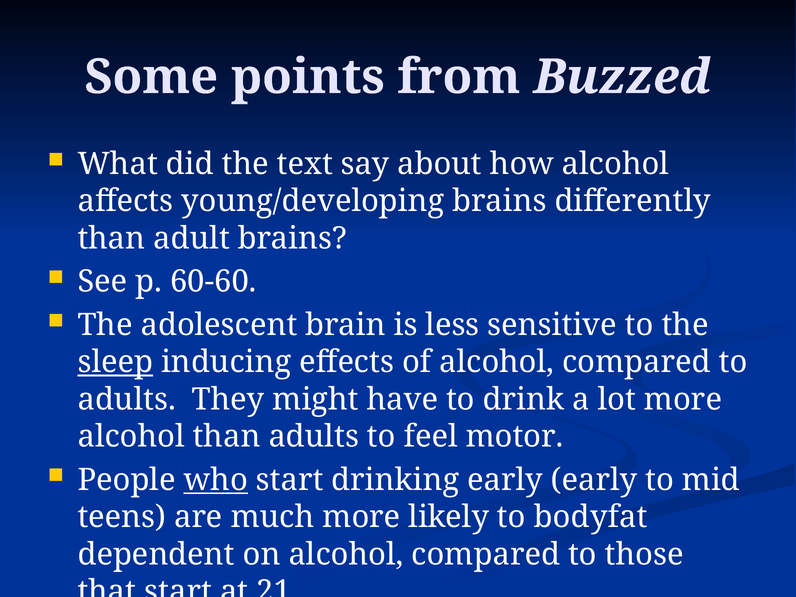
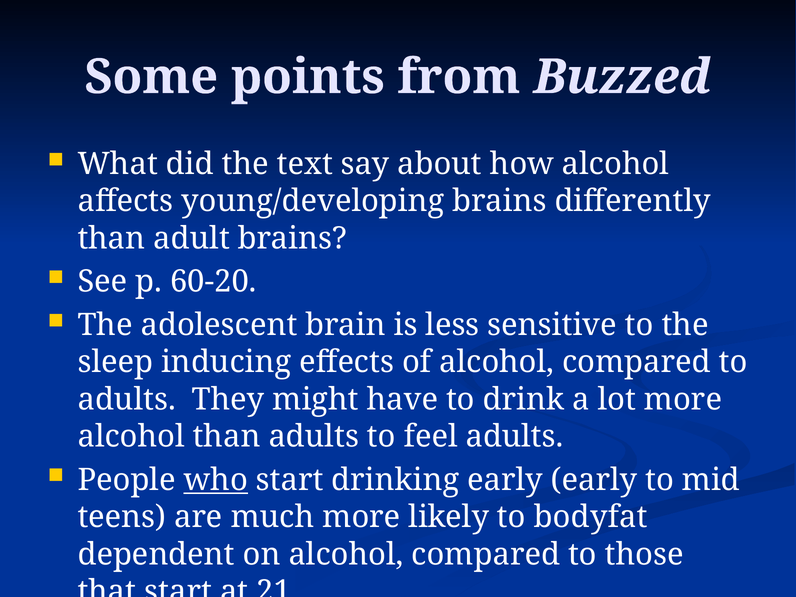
60-60: 60-60 -> 60-20
sleep underline: present -> none
feel motor: motor -> adults
